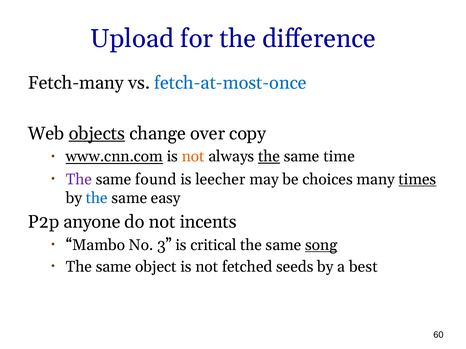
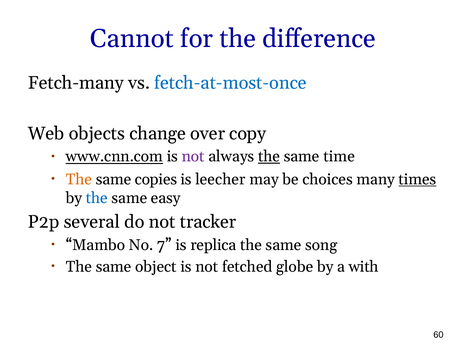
Upload: Upload -> Cannot
objects underline: present -> none
not at (193, 157) colour: orange -> purple
The at (79, 180) colour: purple -> orange
found: found -> copies
anyone: anyone -> several
incents: incents -> tracker
3: 3 -> 7
critical: critical -> replica
song underline: present -> none
seeds: seeds -> globe
best: best -> with
